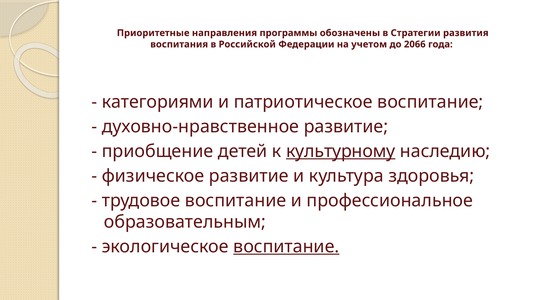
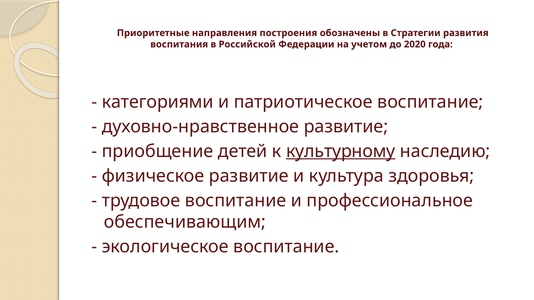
программы: программы -> построения
2066: 2066 -> 2020
образовательным: образовательным -> обеспечивающим
воспитание at (286, 247) underline: present -> none
